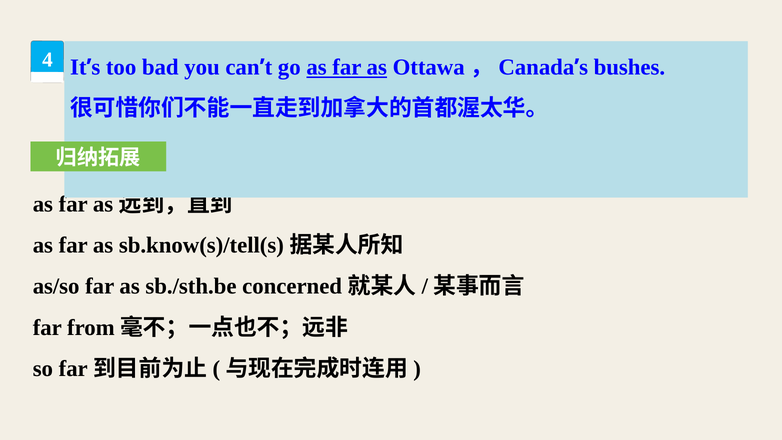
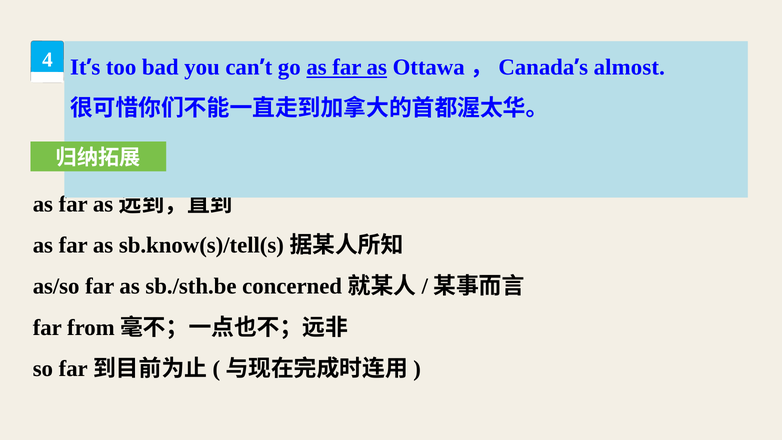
bushes: bushes -> almost
